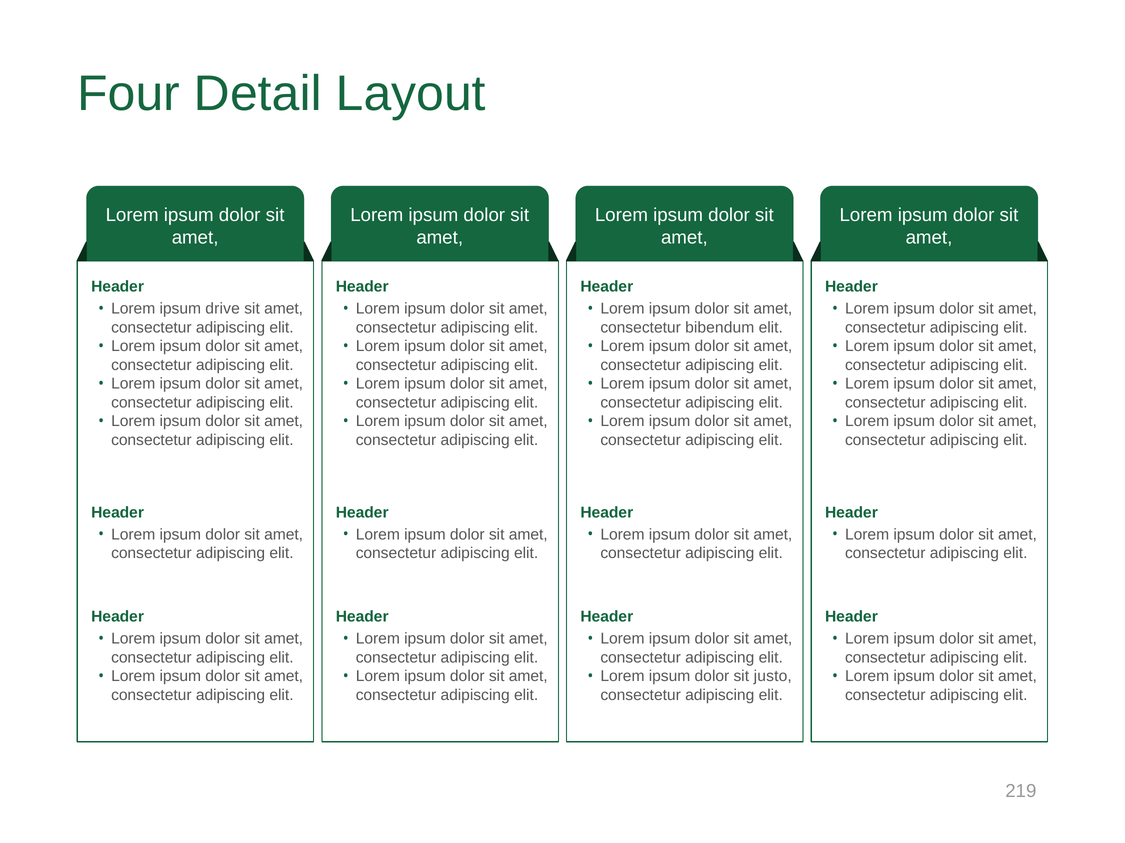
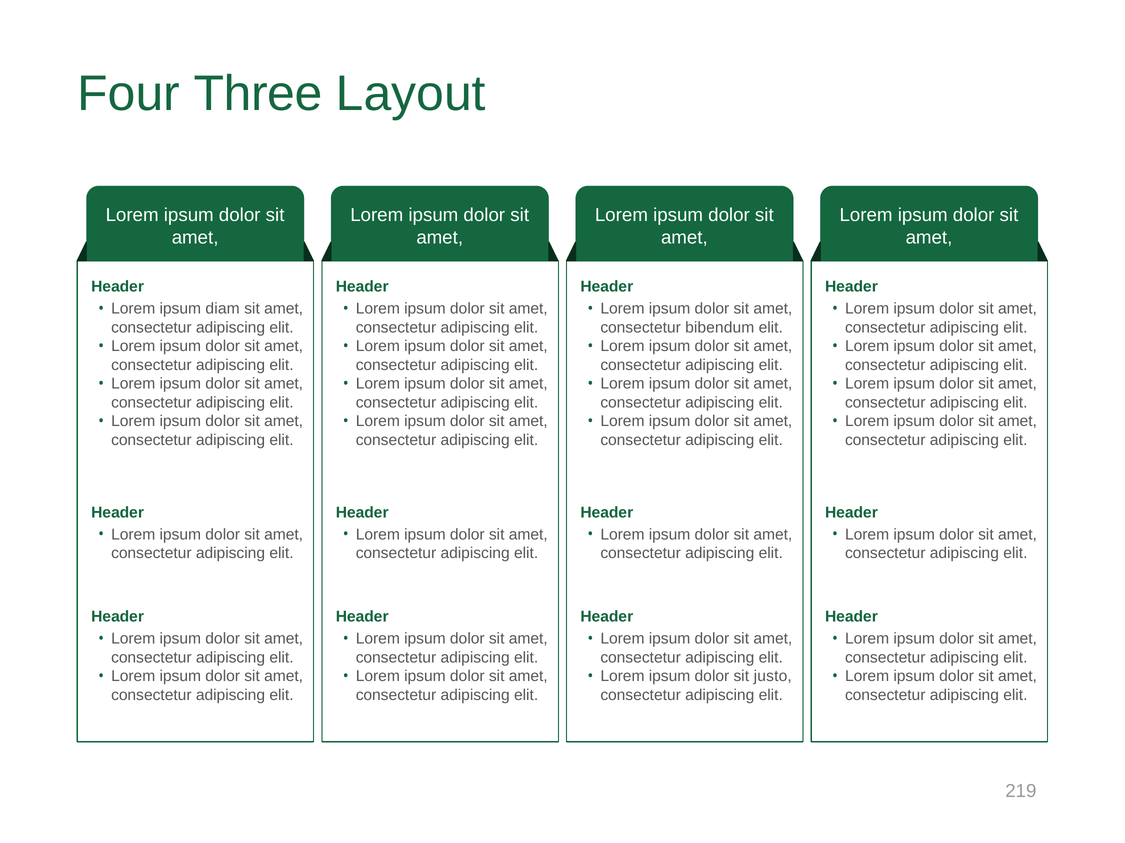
Detail: Detail -> Three
drive: drive -> diam
